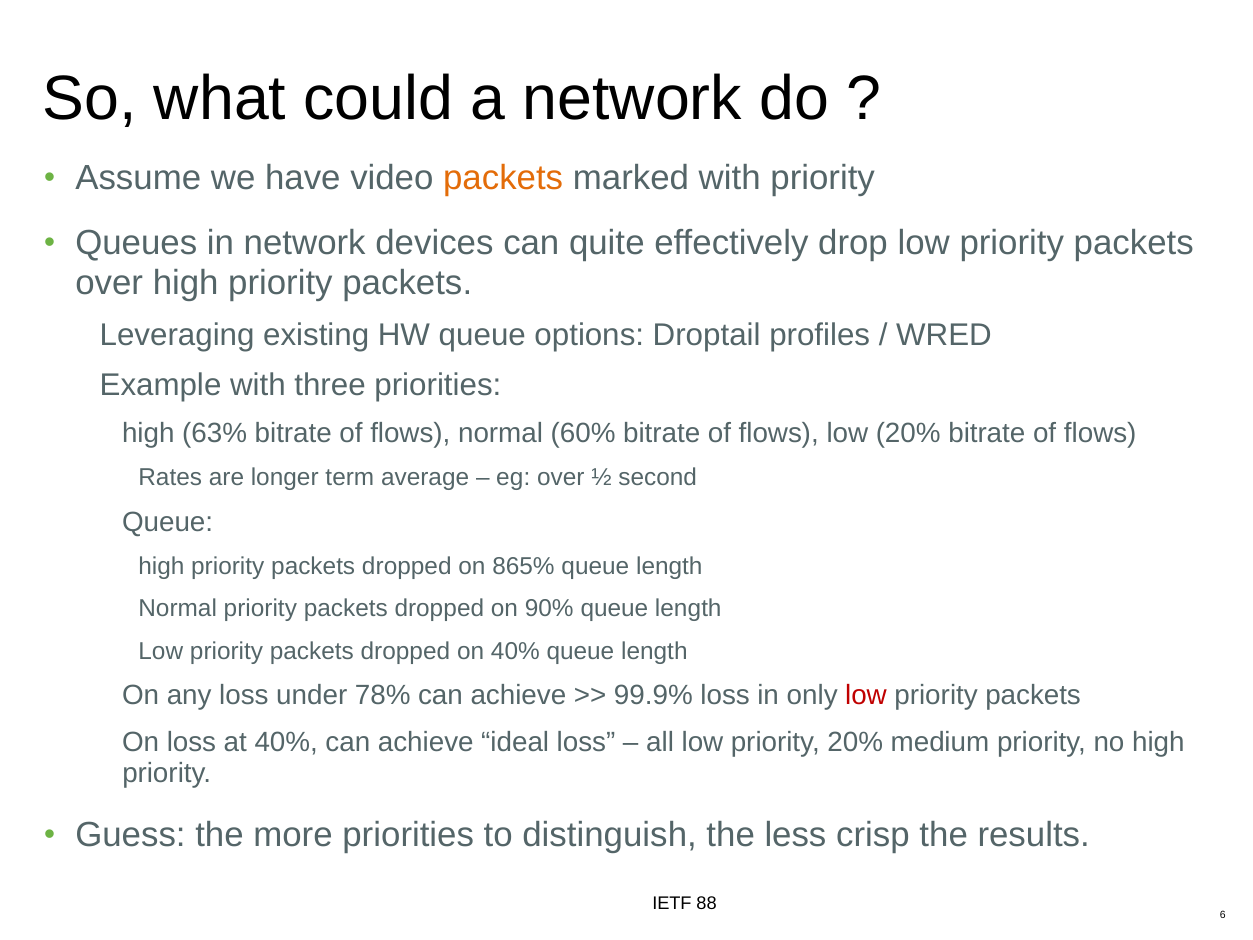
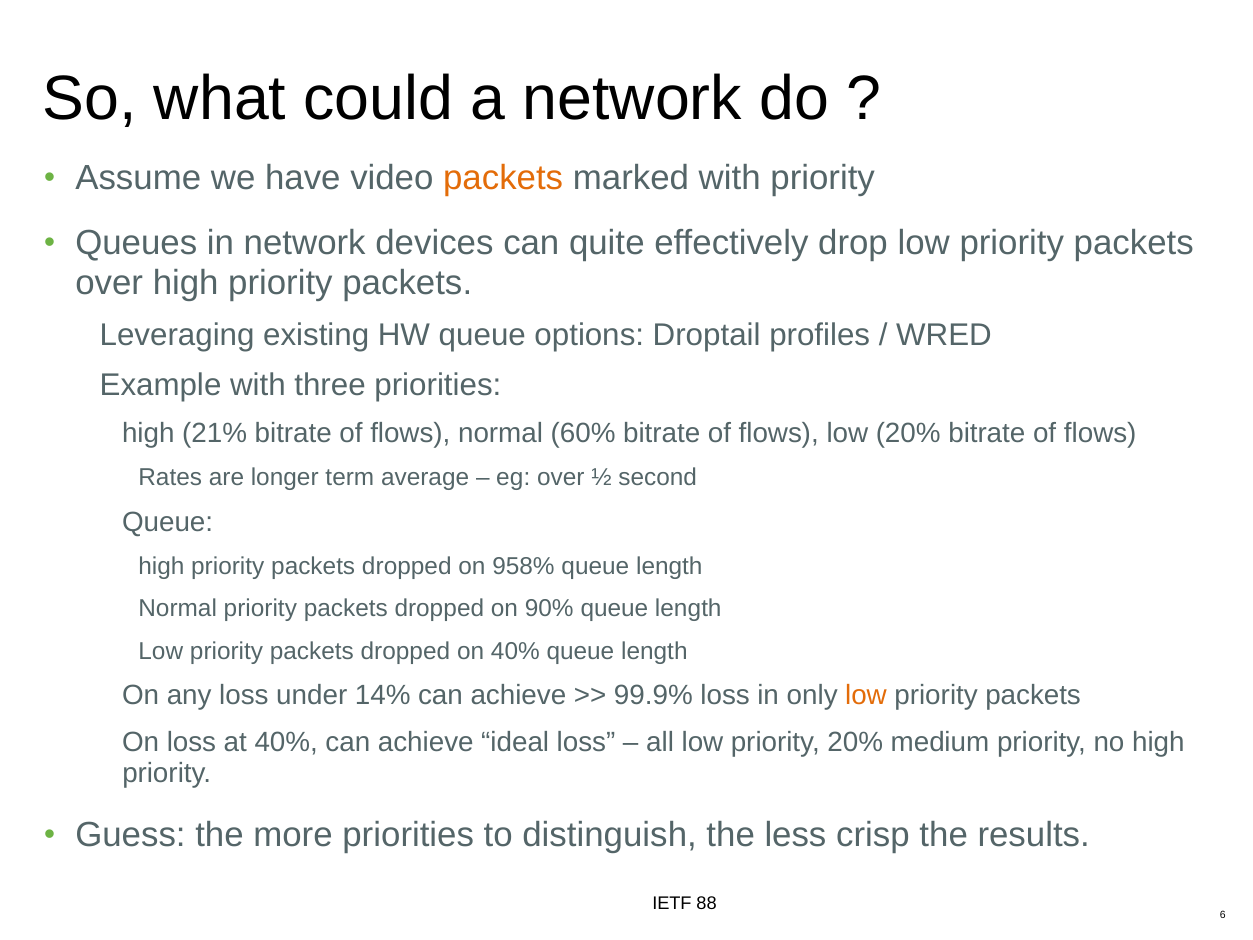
63%: 63% -> 21%
865%: 865% -> 958%
78%: 78% -> 14%
low at (866, 696) colour: red -> orange
